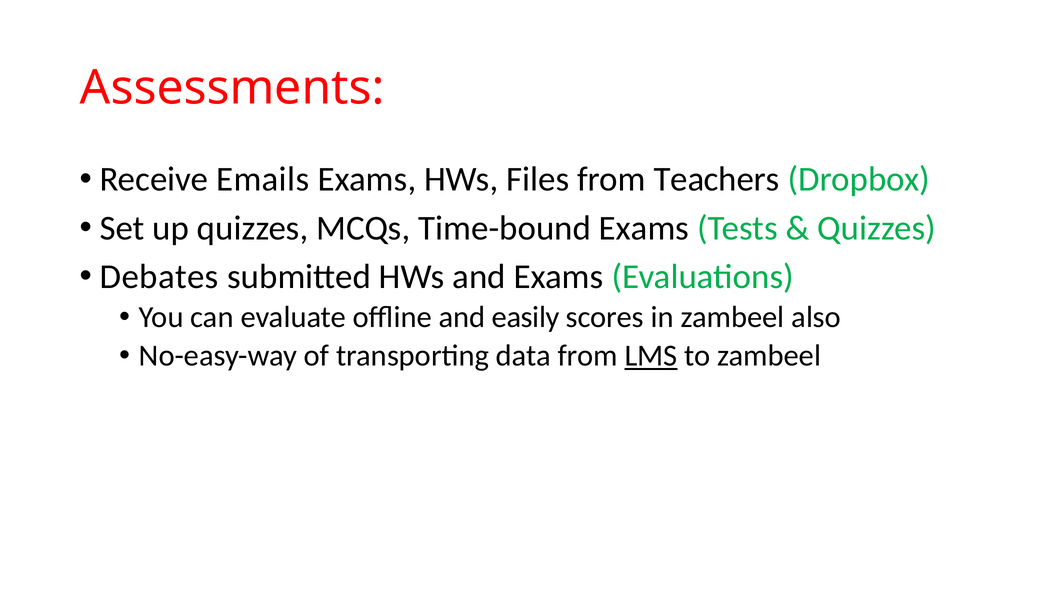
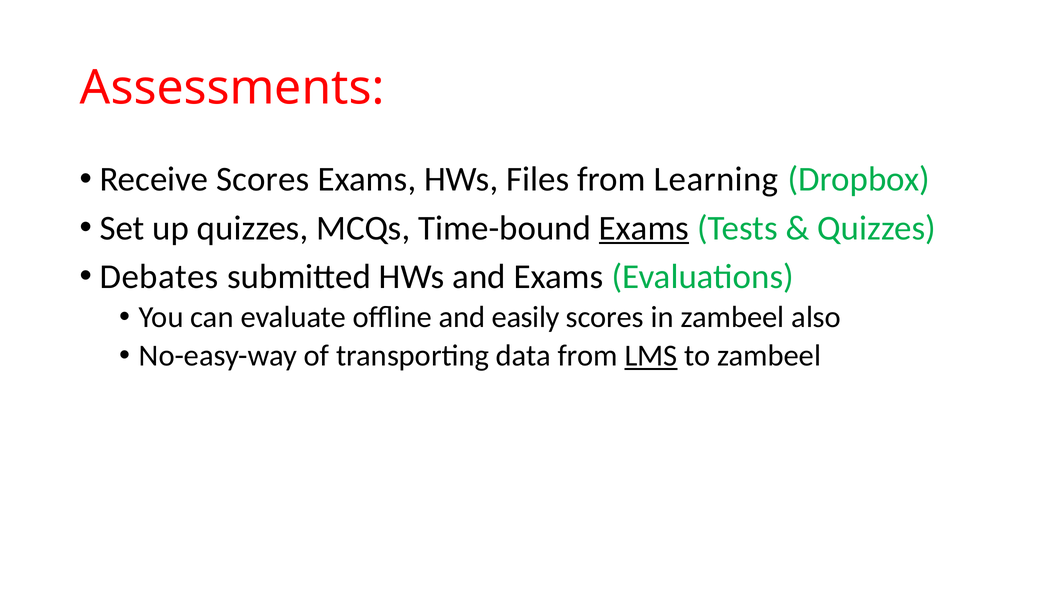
Receive Emails: Emails -> Scores
Teachers: Teachers -> Learning
Exams at (644, 228) underline: none -> present
